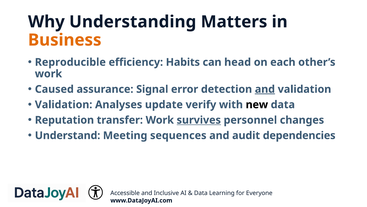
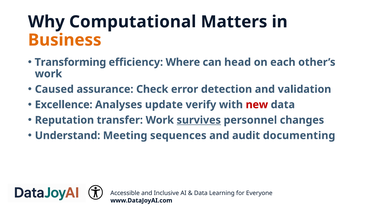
Understanding: Understanding -> Computational
Reproducible: Reproducible -> Transforming
Habits: Habits -> Where
Signal: Signal -> Check
and at (265, 89) underline: present -> none
Validation at (64, 104): Validation -> Excellence
new colour: black -> red
dependencies: dependencies -> documenting
